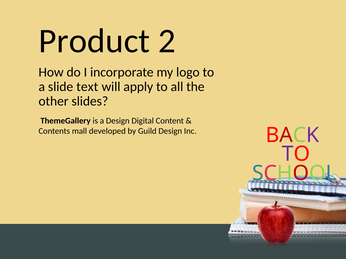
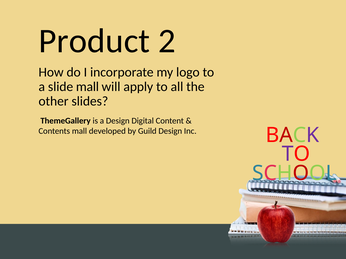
slide text: text -> mall
